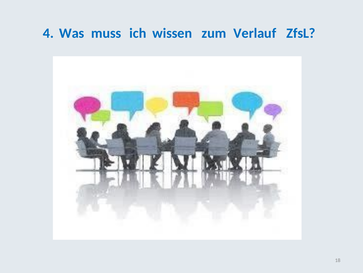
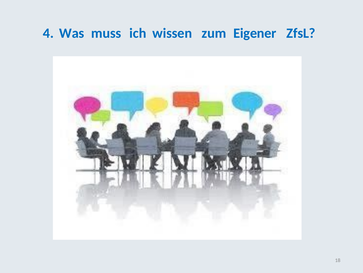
Verlauf: Verlauf -> Eigener
